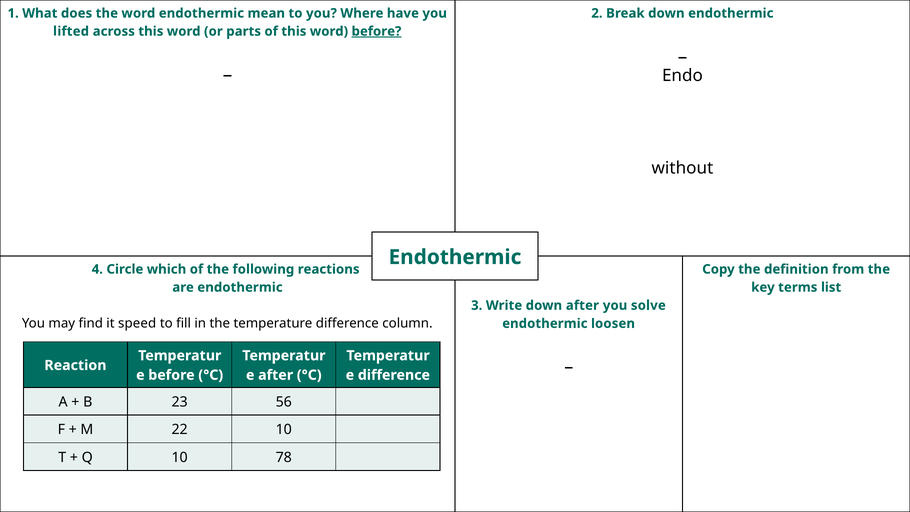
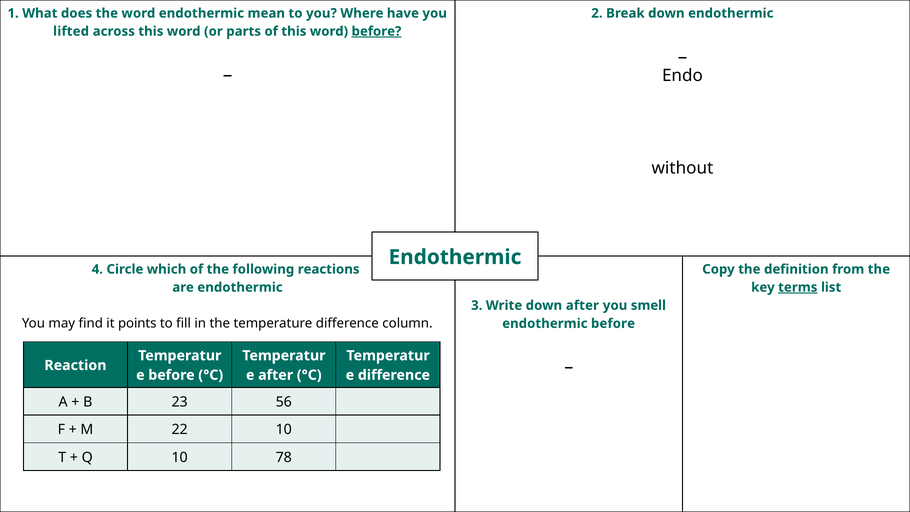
terms underline: none -> present
solve: solve -> smell
speed: speed -> points
endothermic loosen: loosen -> before
